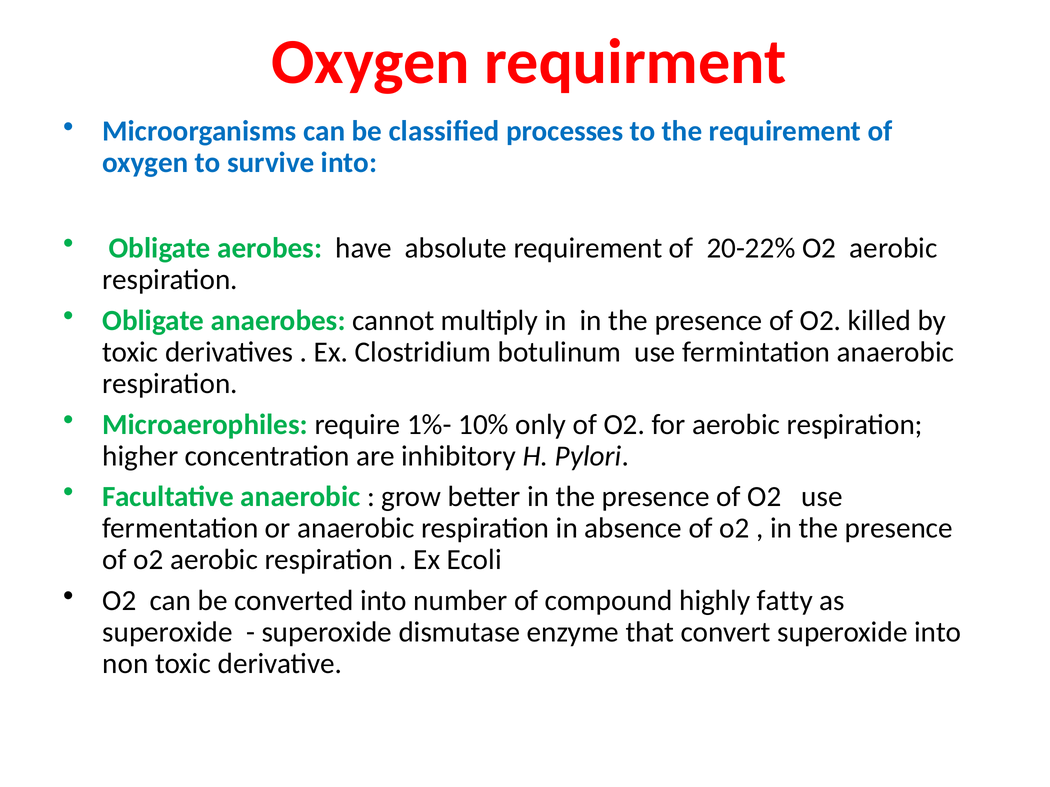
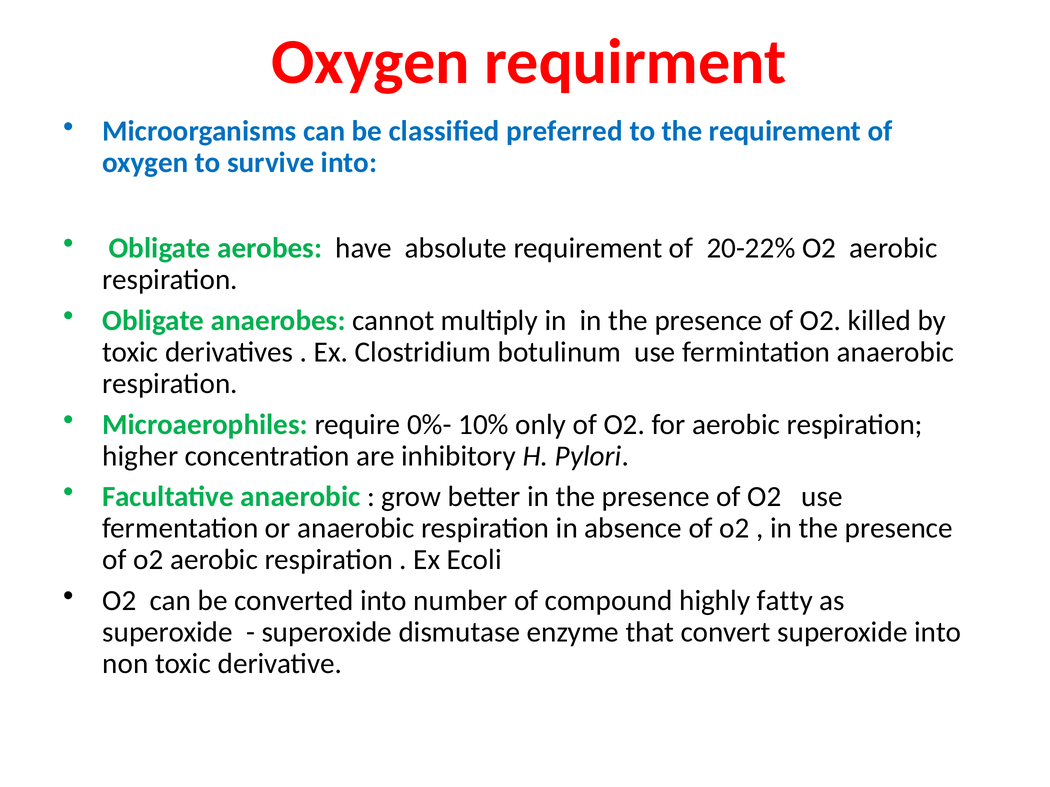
processes: processes -> preferred
1%-: 1%- -> 0%-
